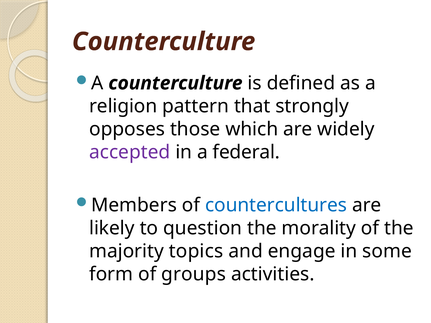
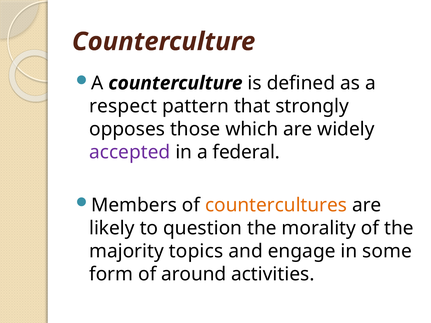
religion: religion -> respect
countercultures colour: blue -> orange
groups: groups -> around
